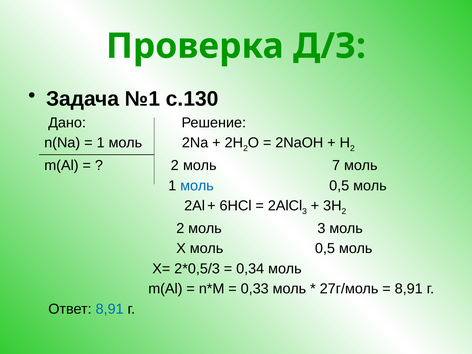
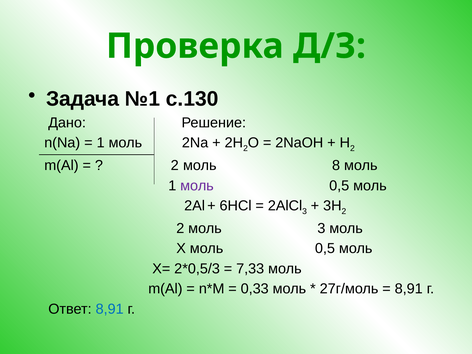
7: 7 -> 8
моль at (197, 186) colour: blue -> purple
0,34: 0,34 -> 7,33
